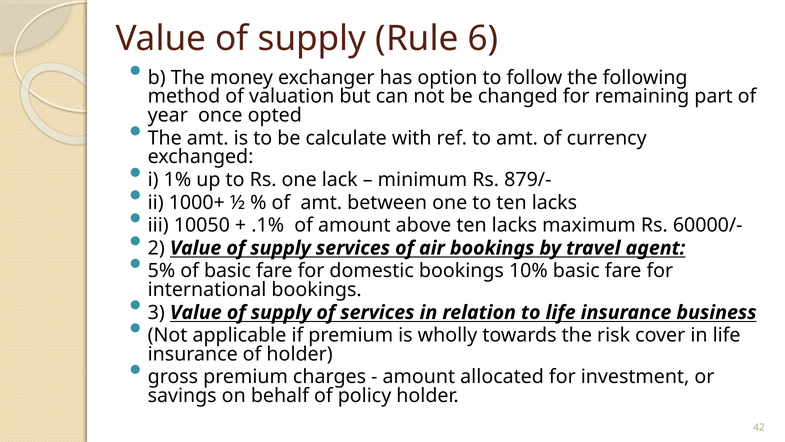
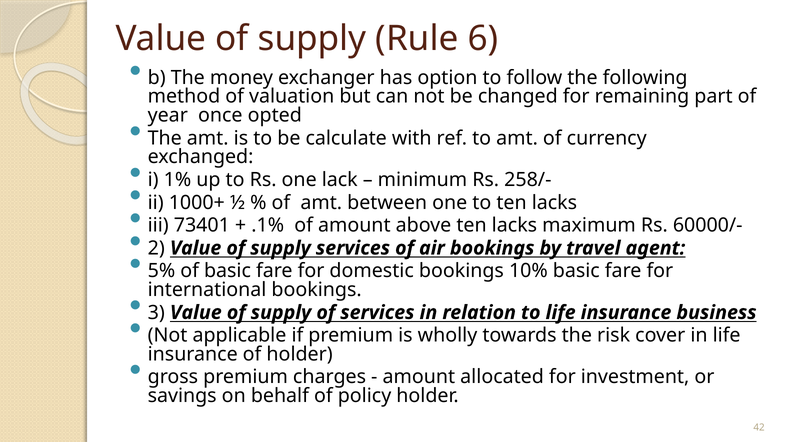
879/-: 879/- -> 258/-
10050: 10050 -> 73401
